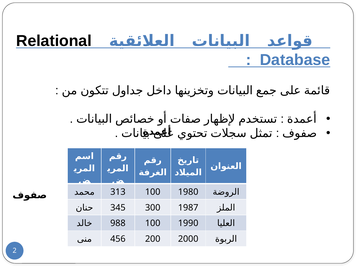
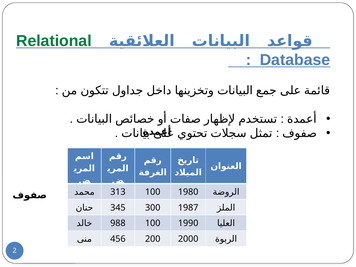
Relational colour: black -> green
